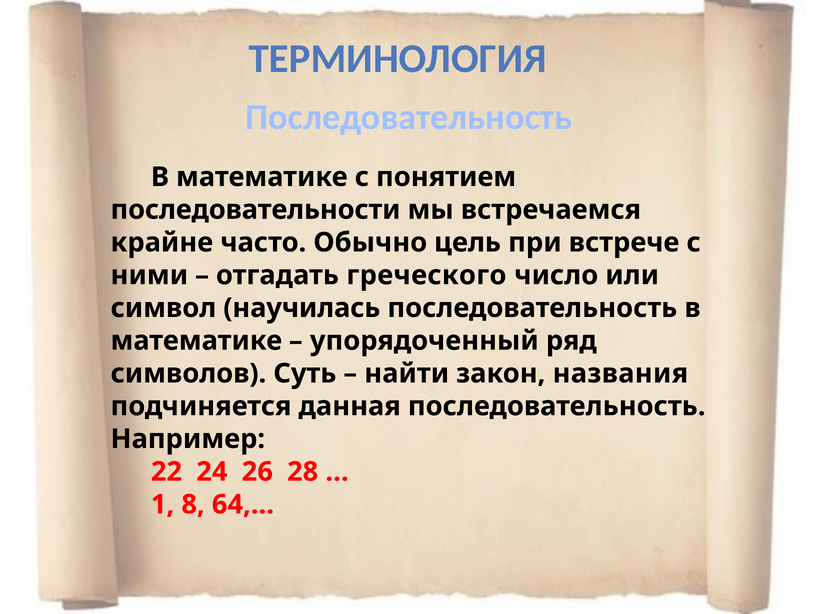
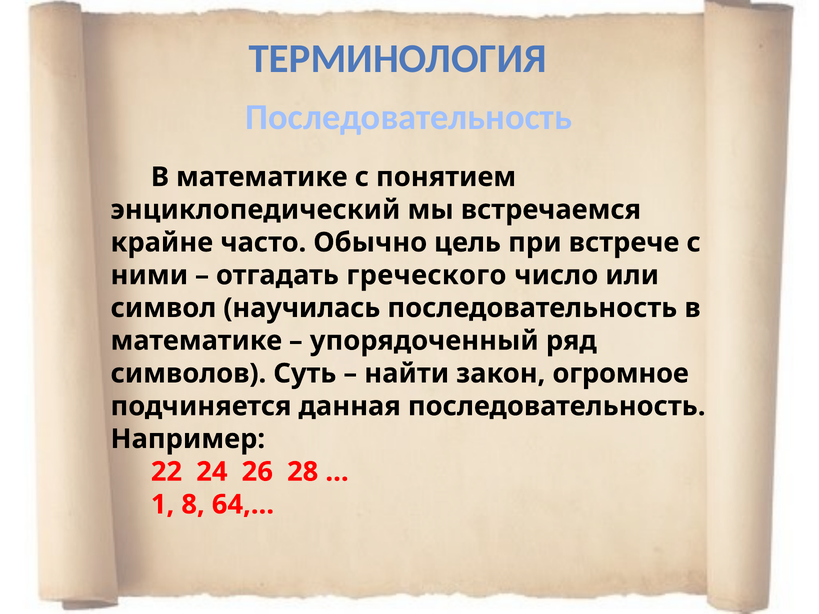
последовательности: последовательности -> энциклопедический
названия: названия -> огромное
